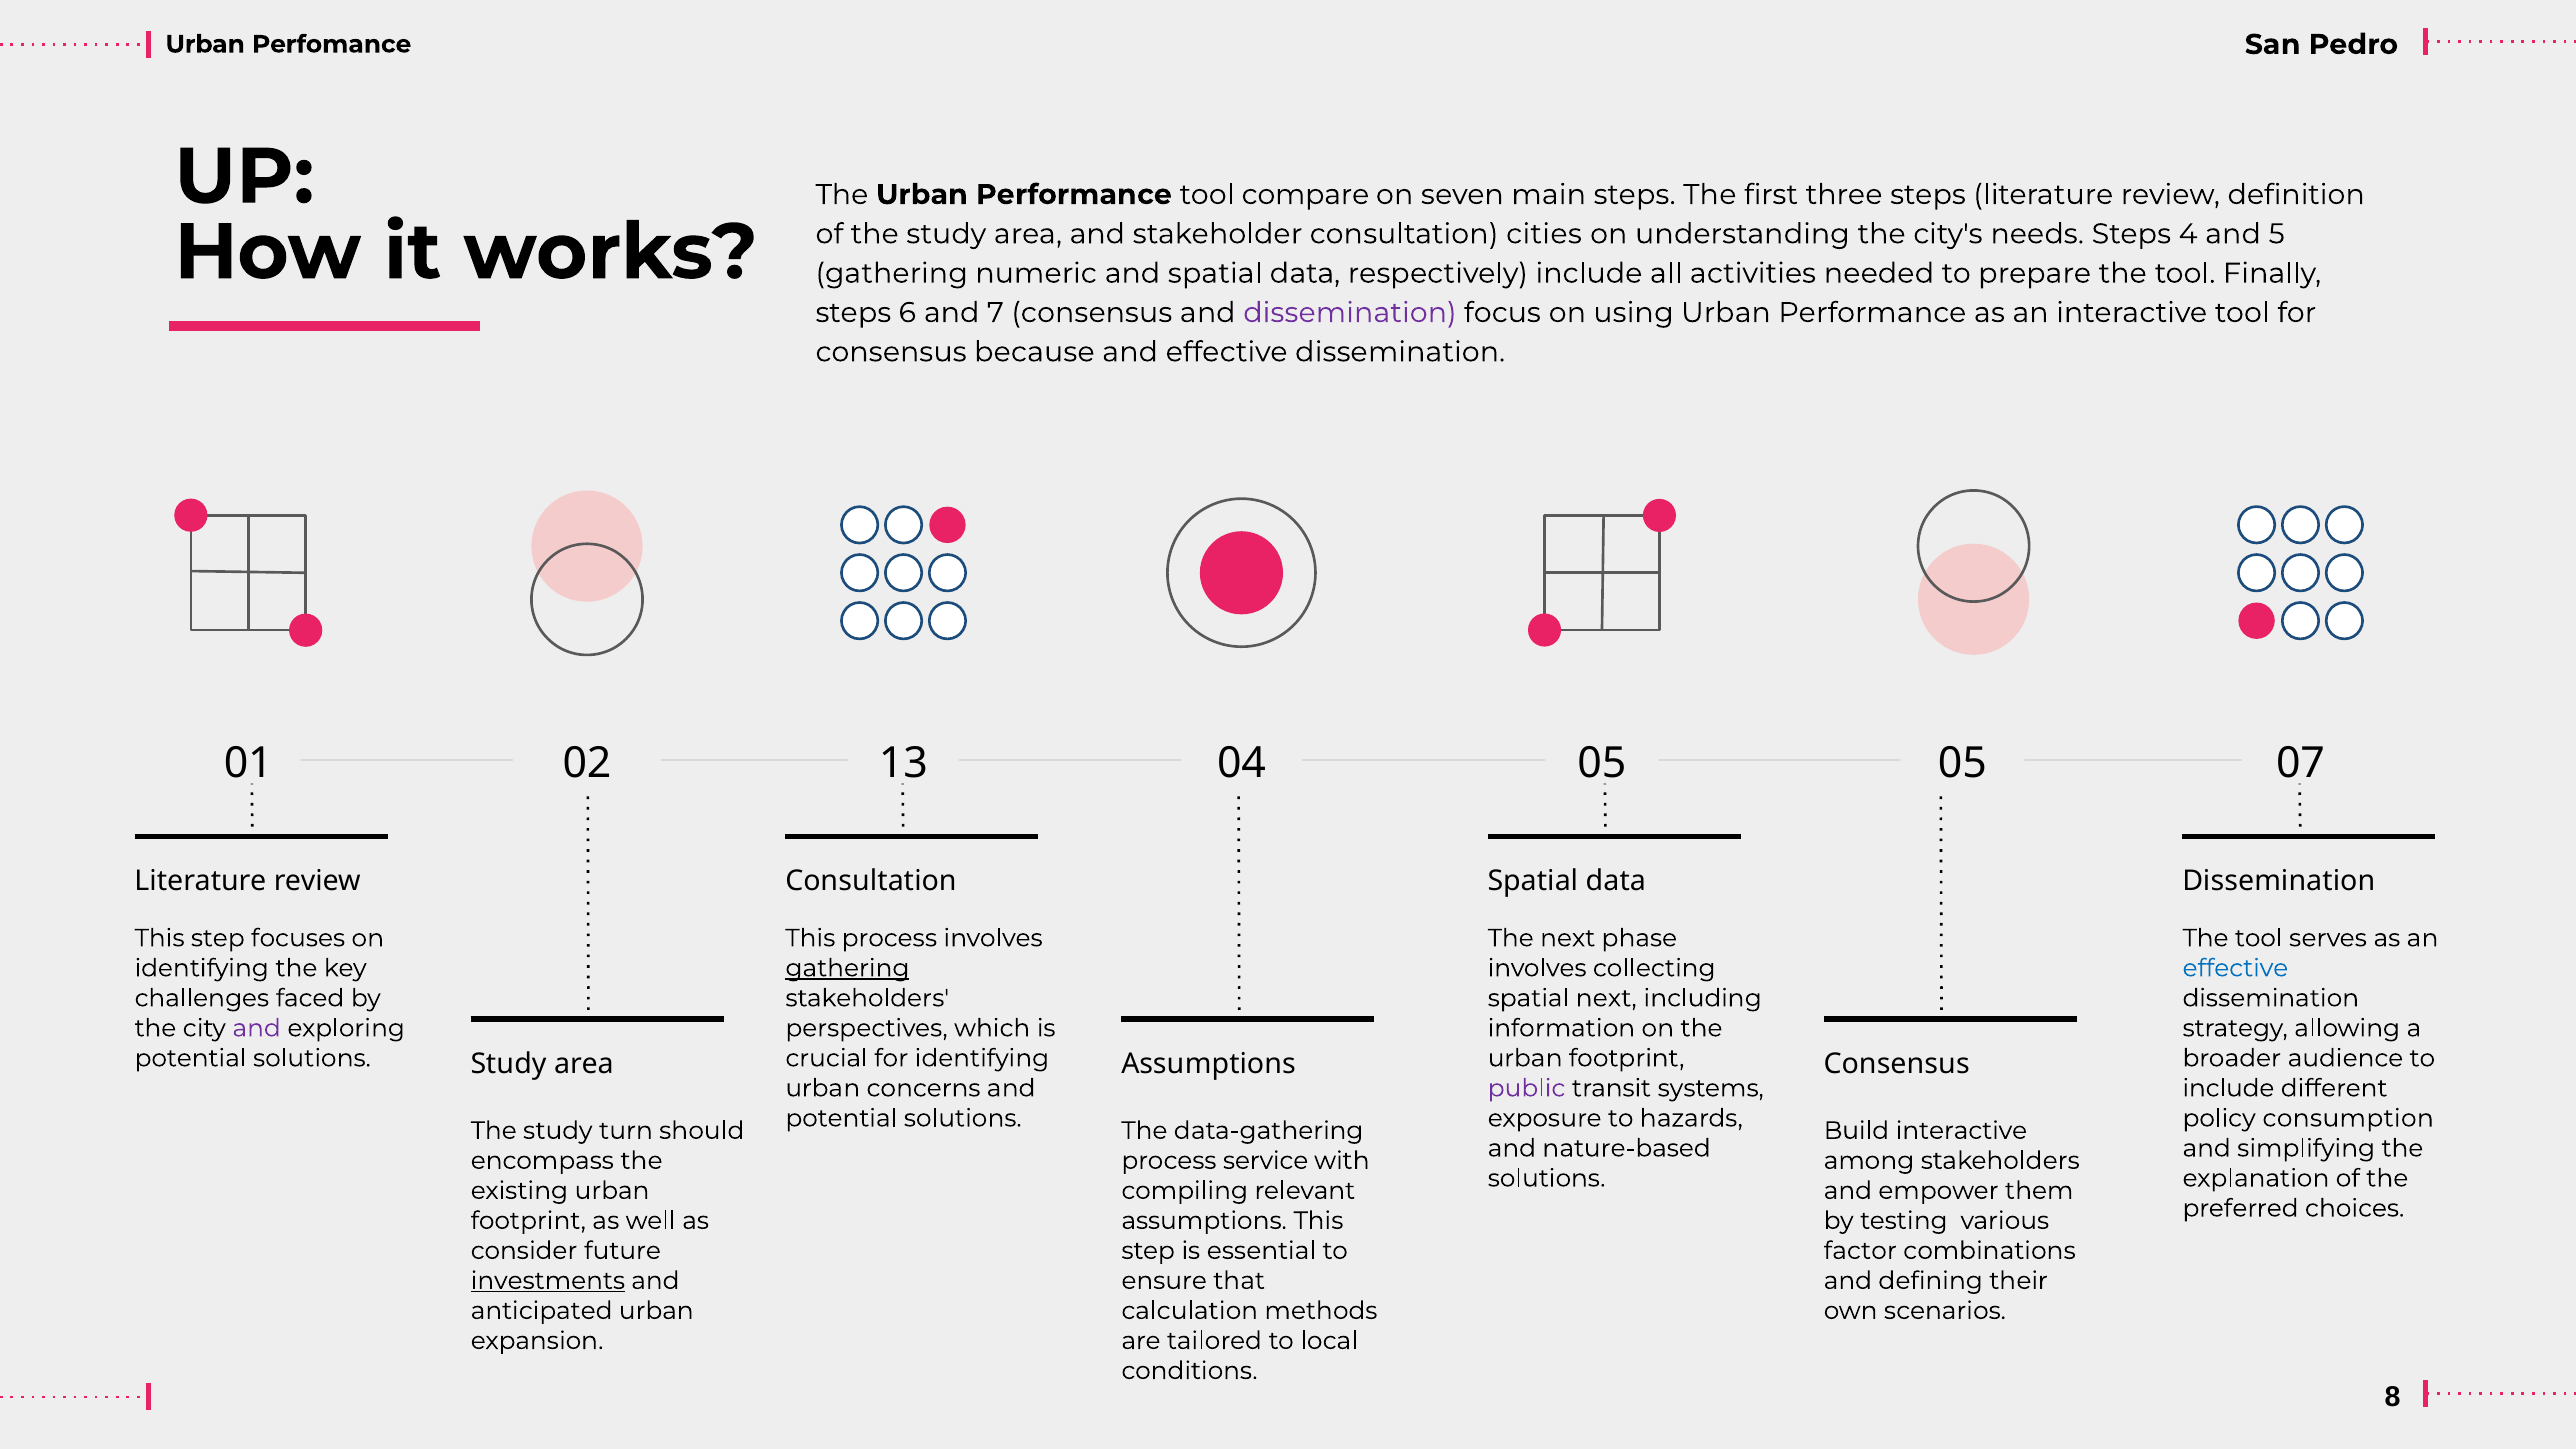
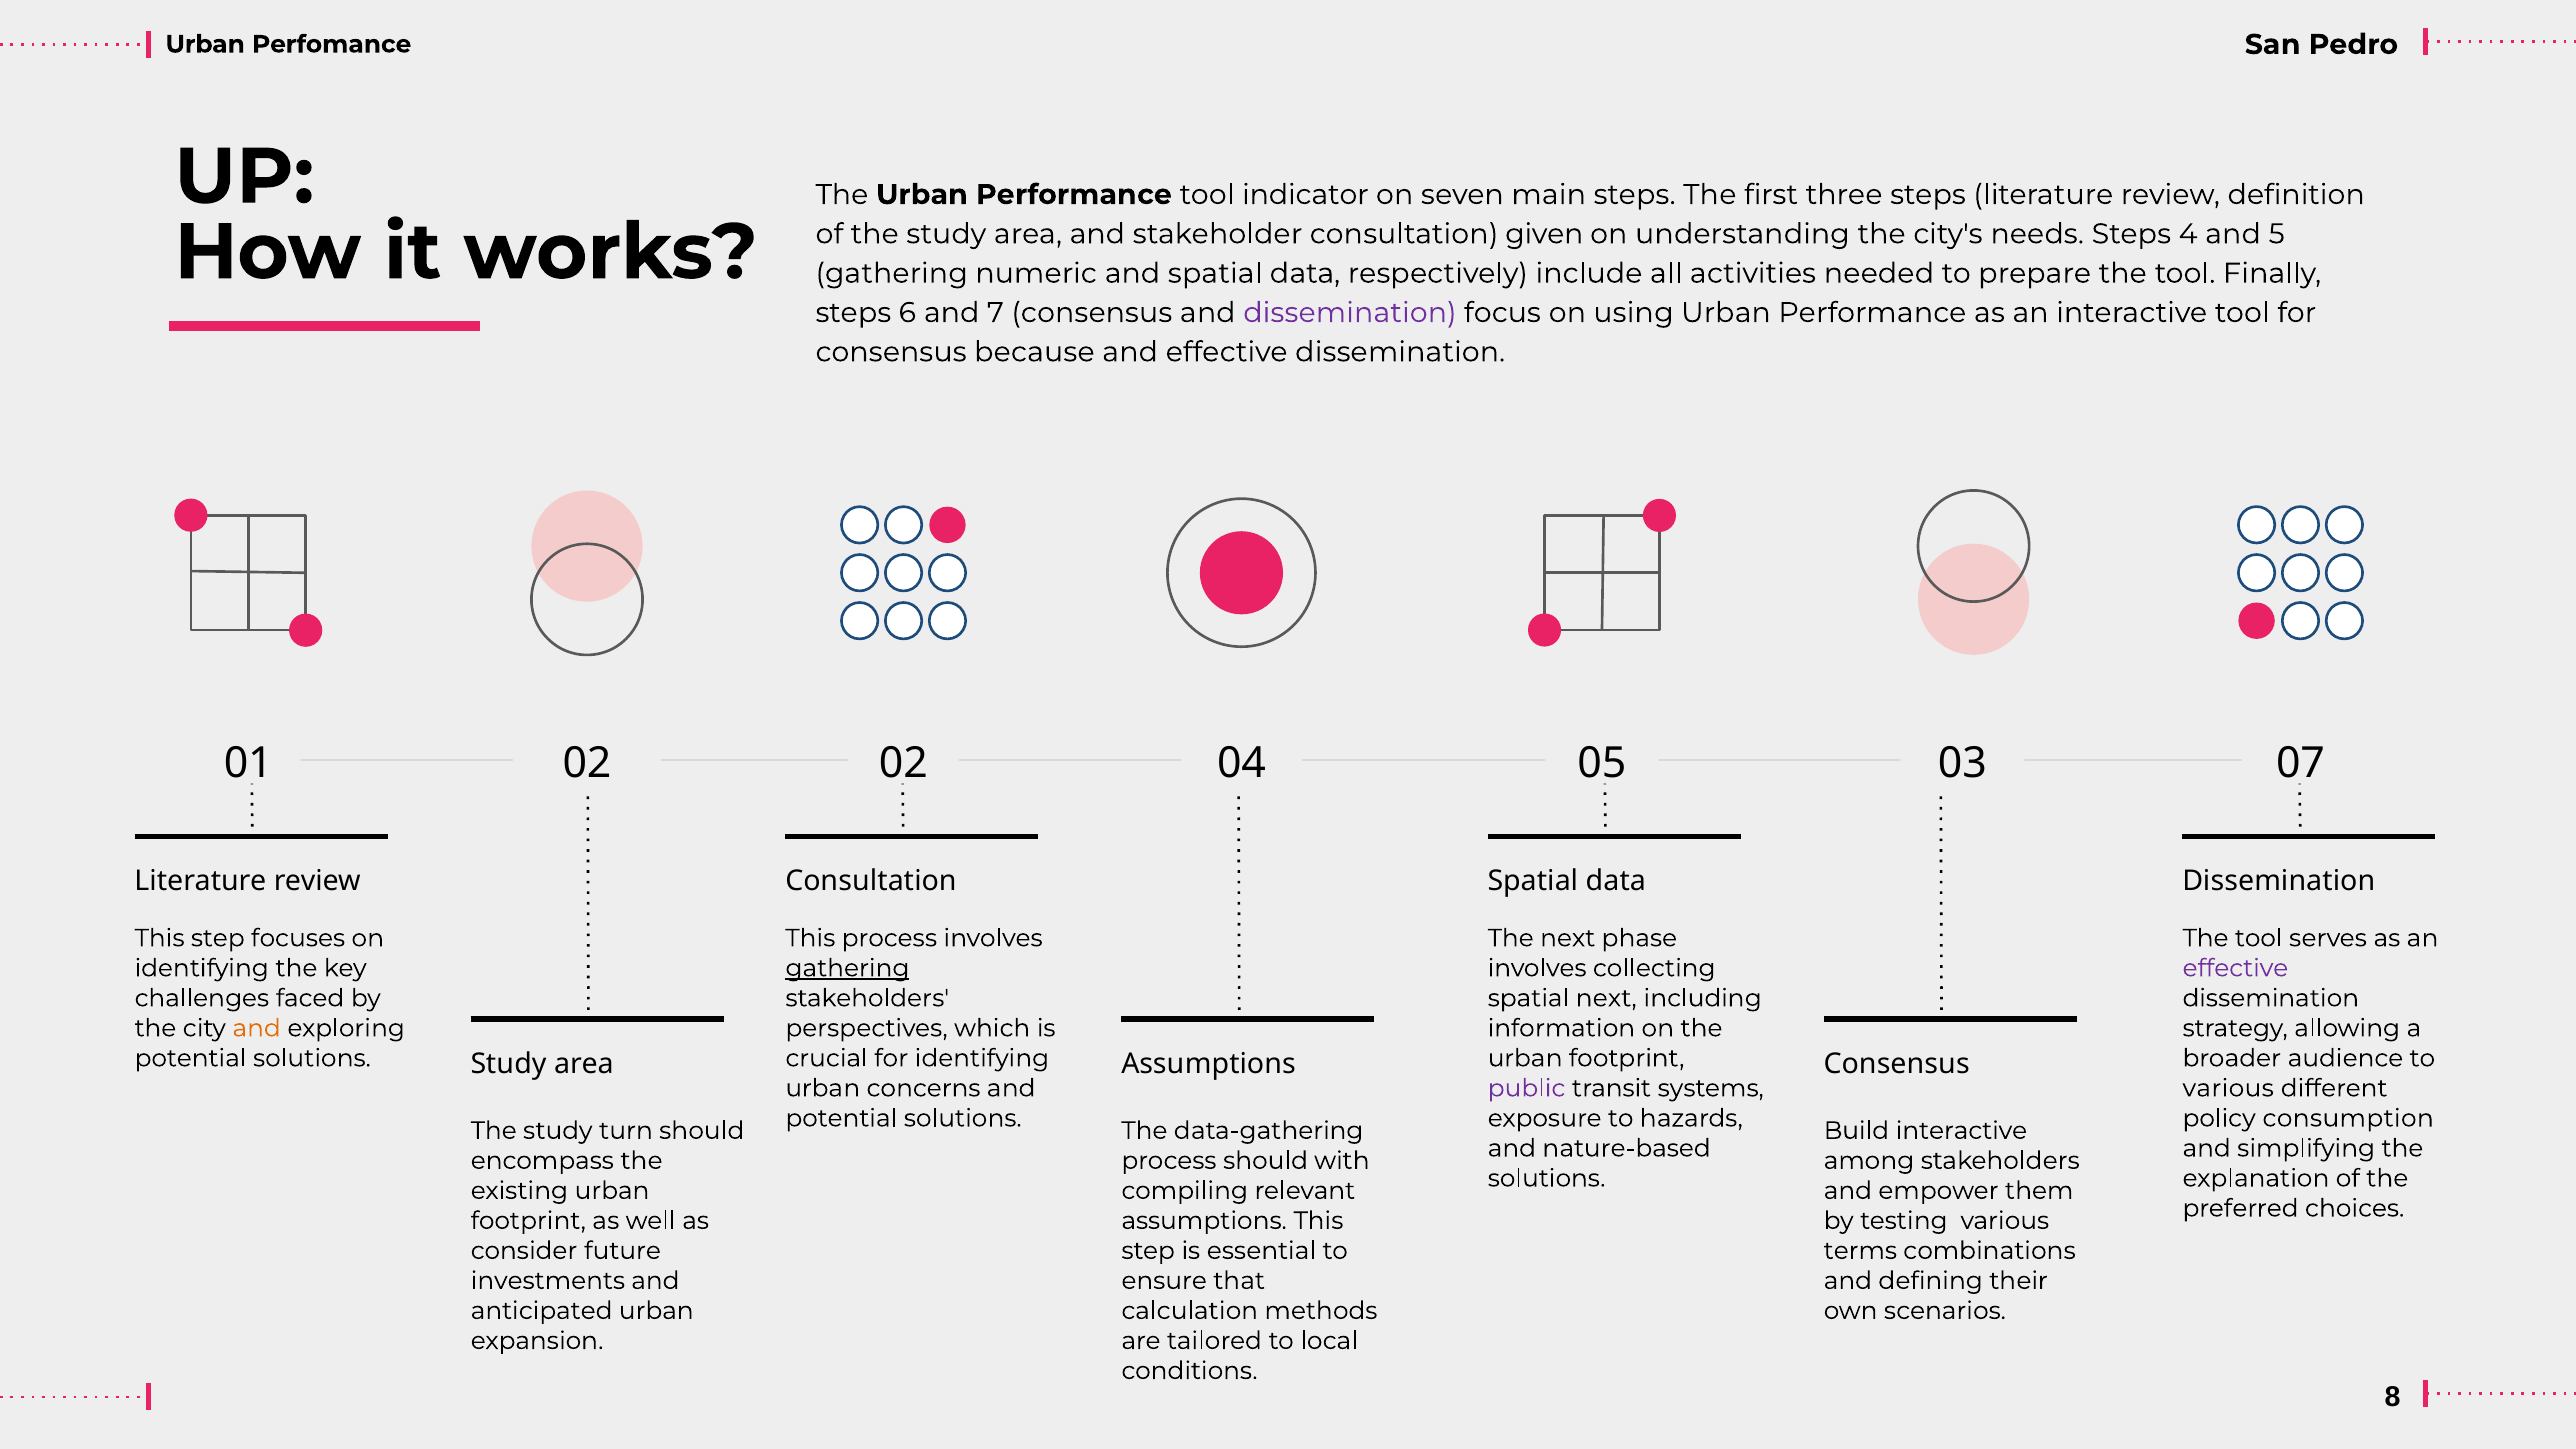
compare: compare -> indicator
cities: cities -> given
02 13: 13 -> 02
04 05: 05 -> 03
effective at (2235, 968) colour: blue -> purple
and at (257, 1028) colour: purple -> orange
include at (2228, 1088): include -> various
process service: service -> should
factor: factor -> terms
investments underline: present -> none
